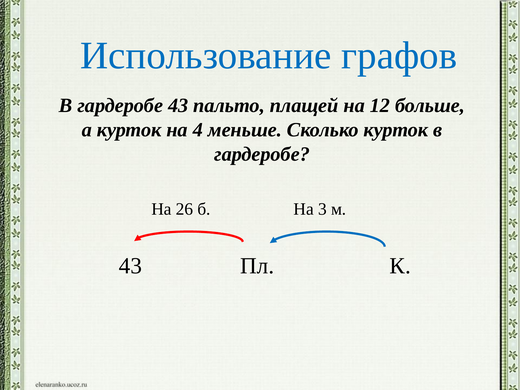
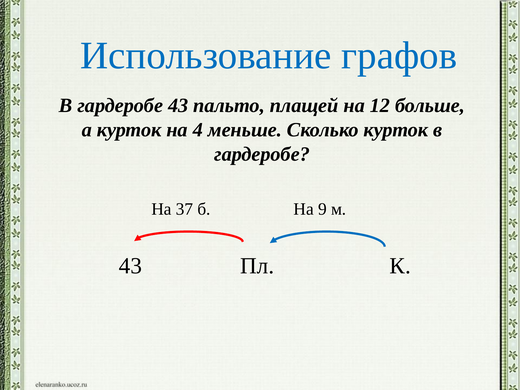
26: 26 -> 37
3: 3 -> 9
